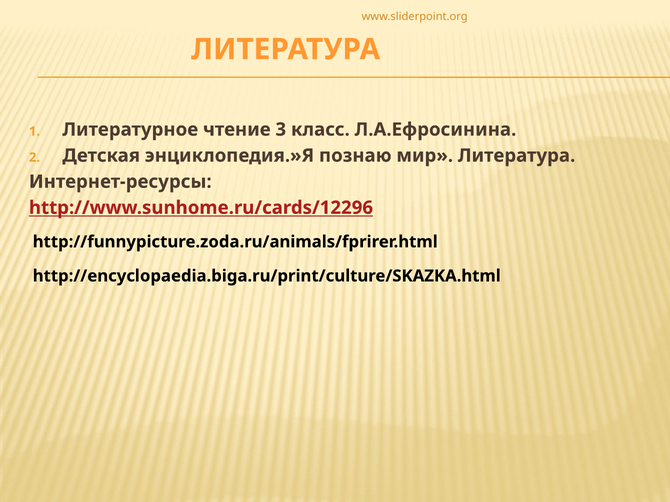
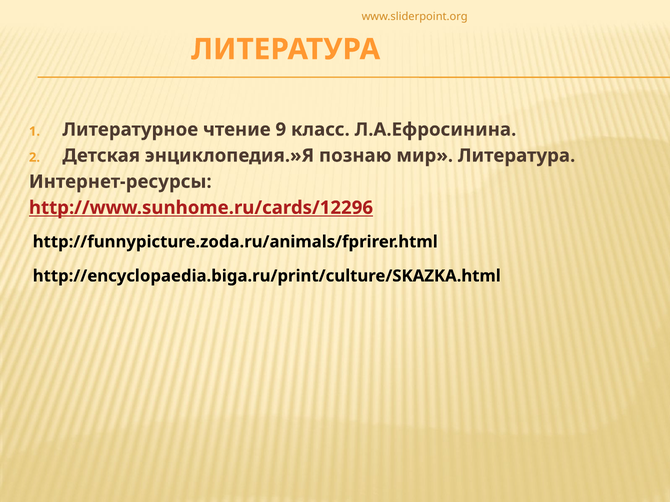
3: 3 -> 9
